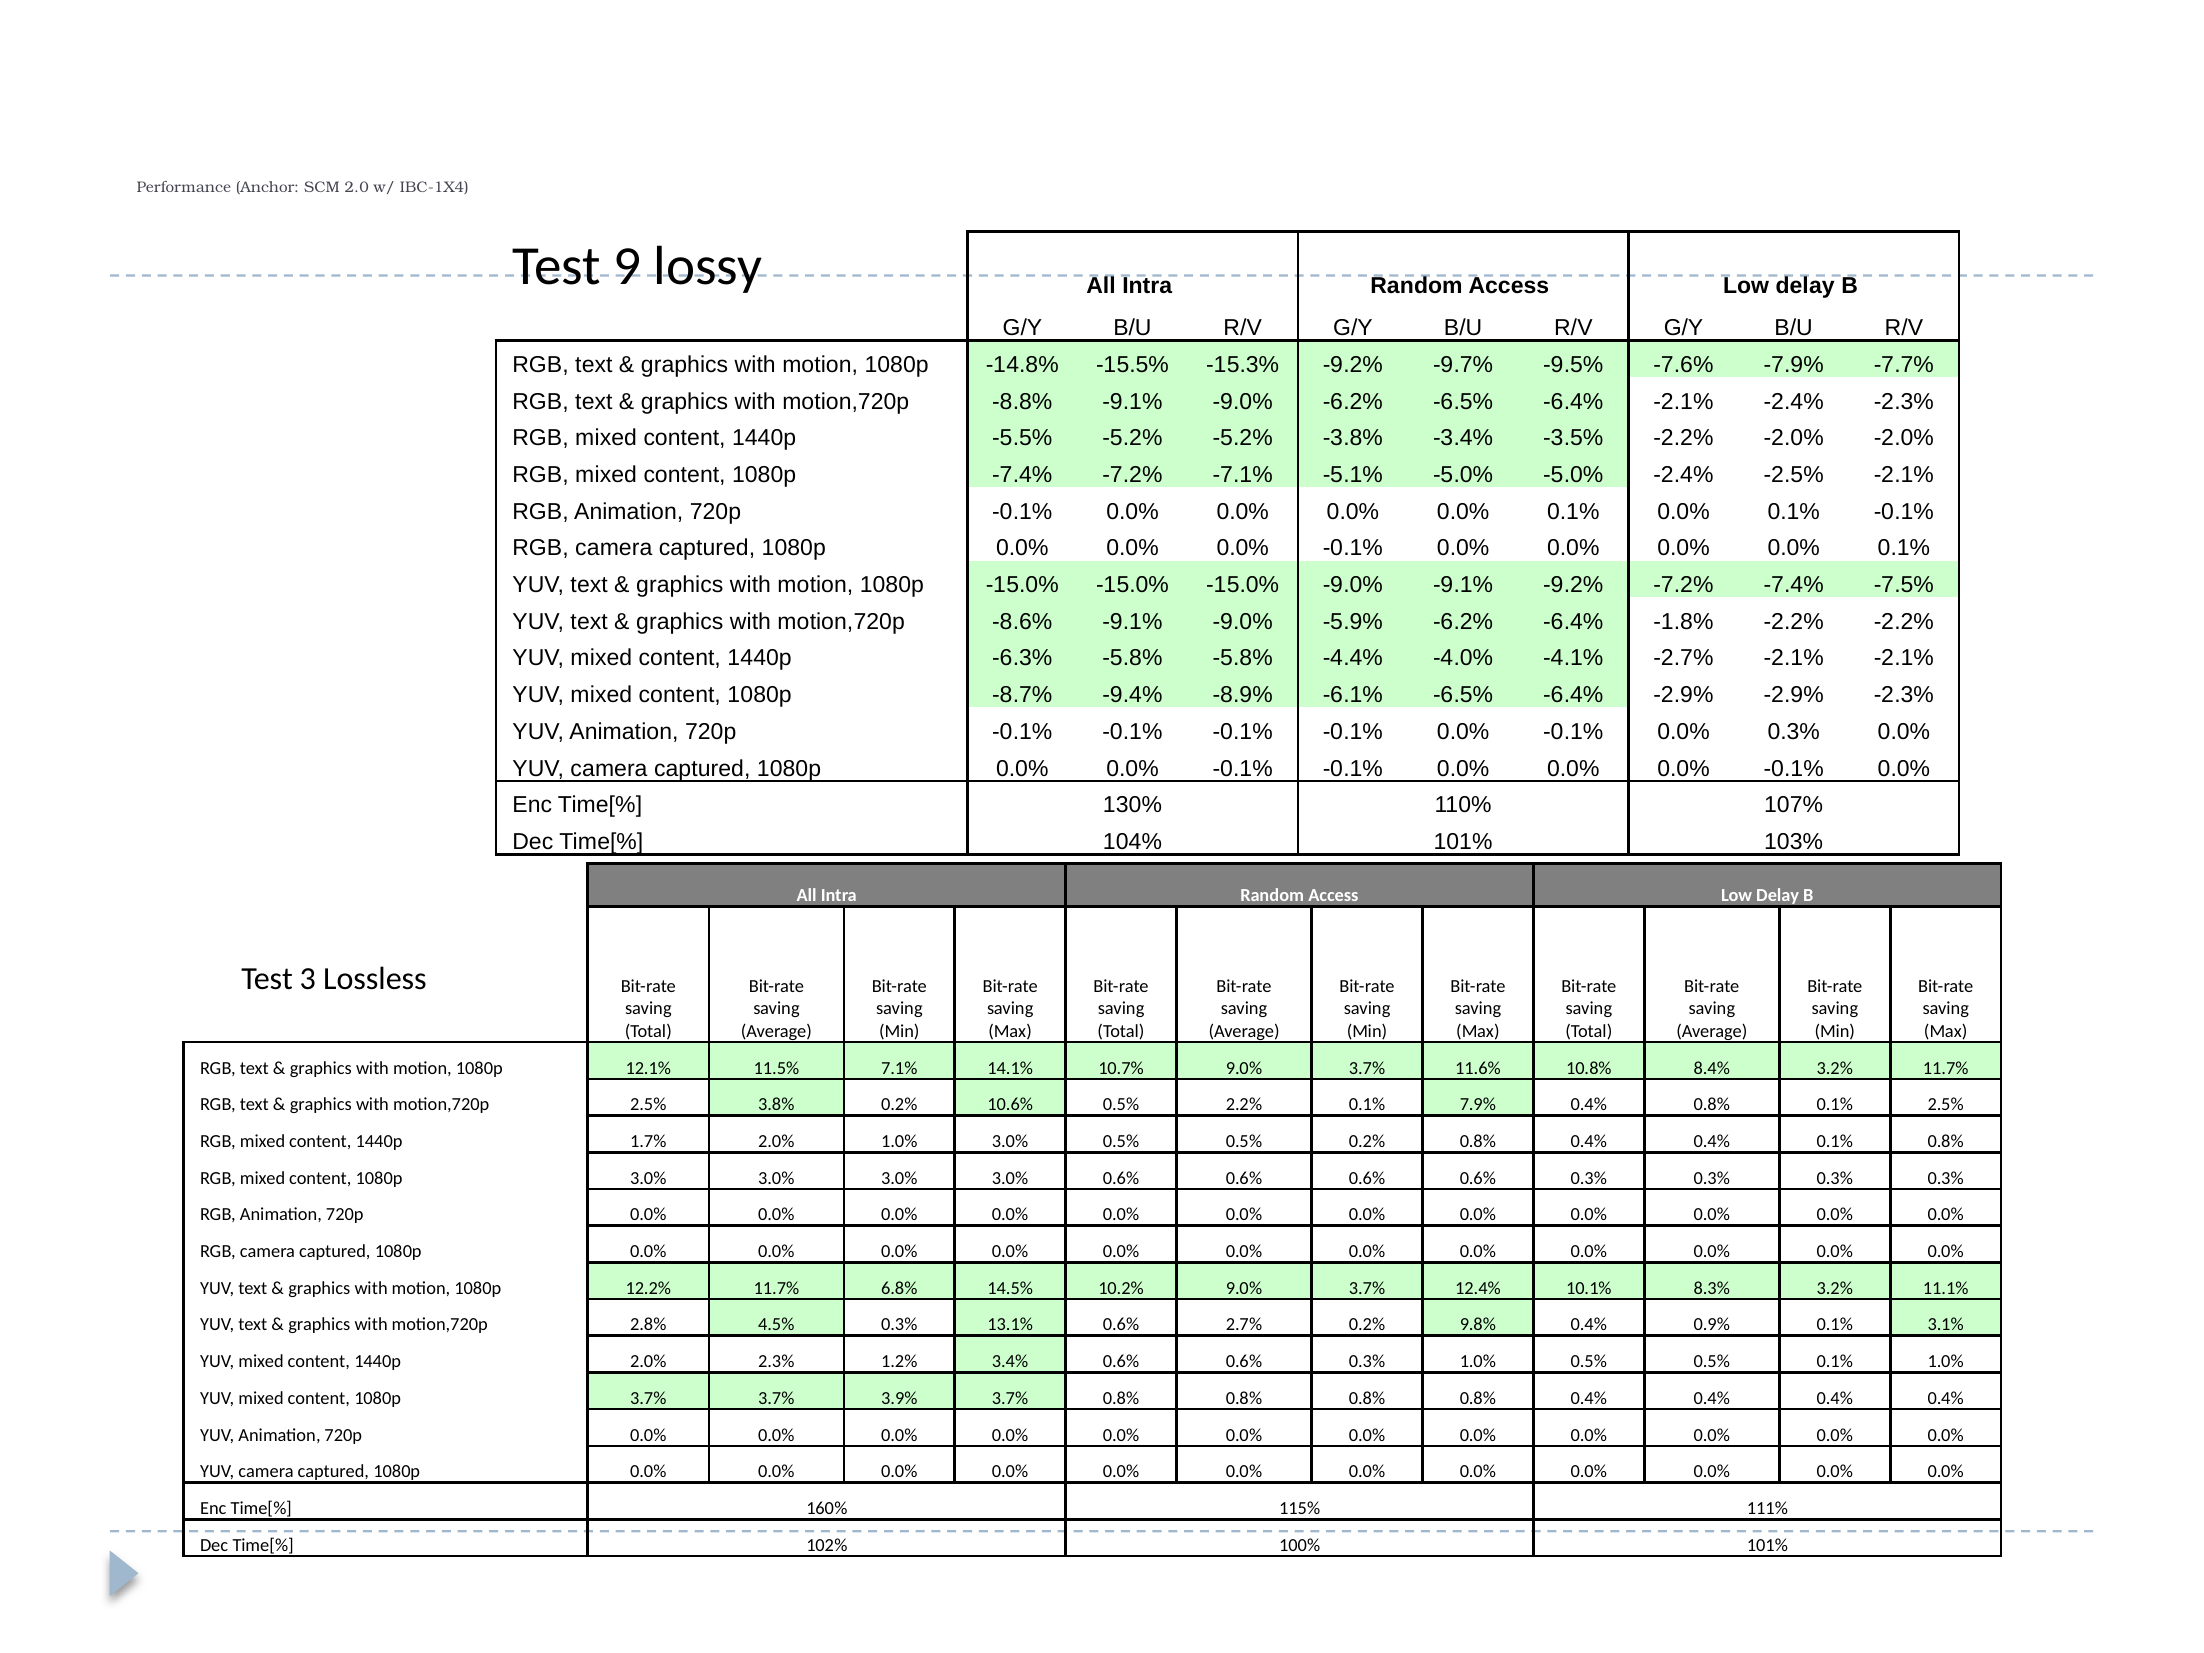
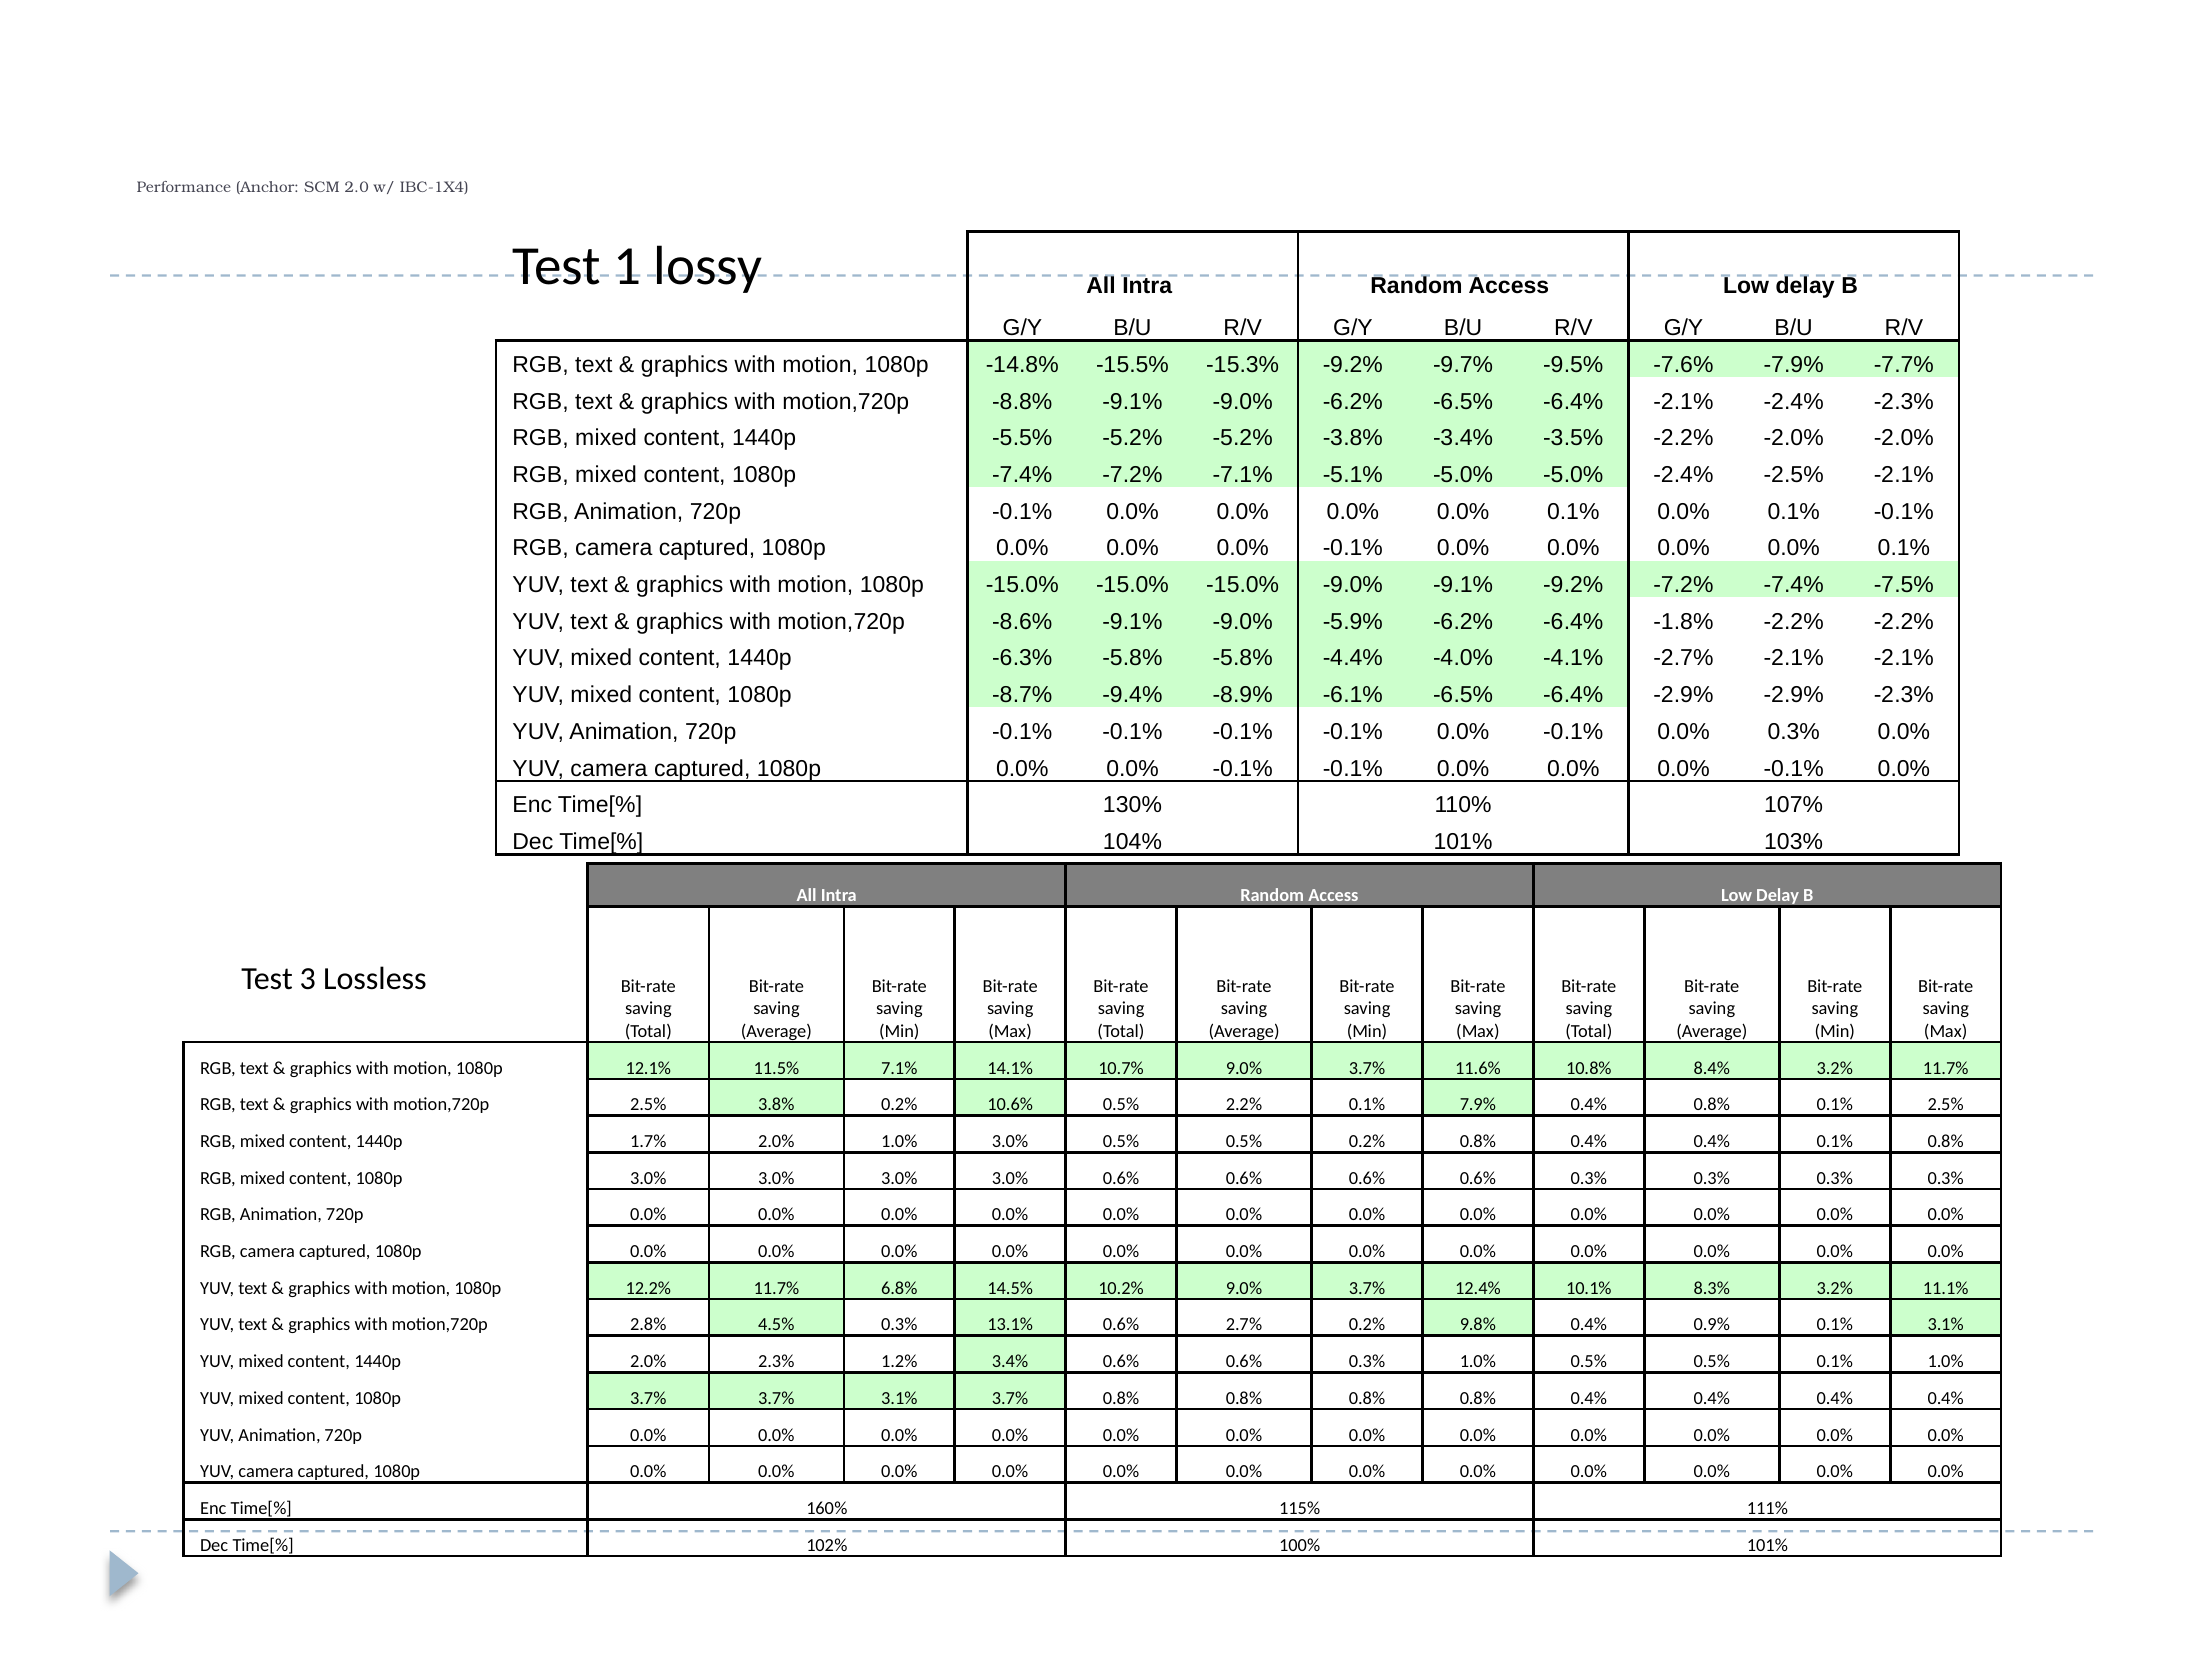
9: 9 -> 1
3.7% 3.9%: 3.9% -> 3.1%
